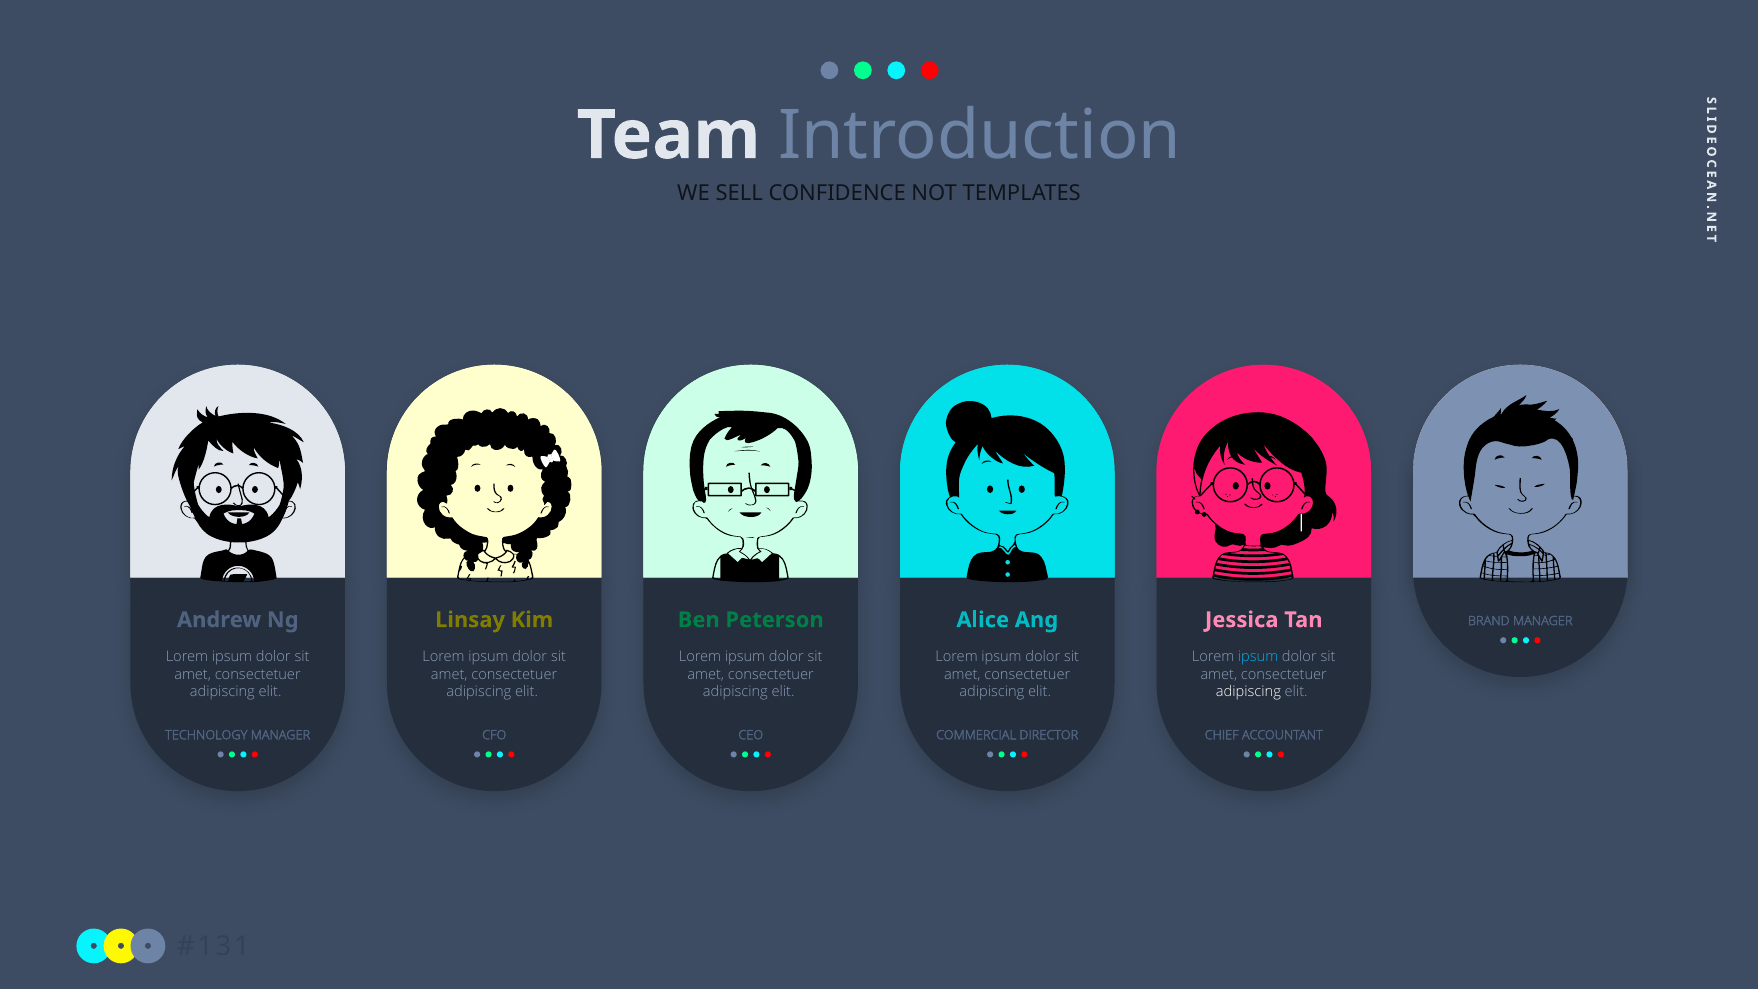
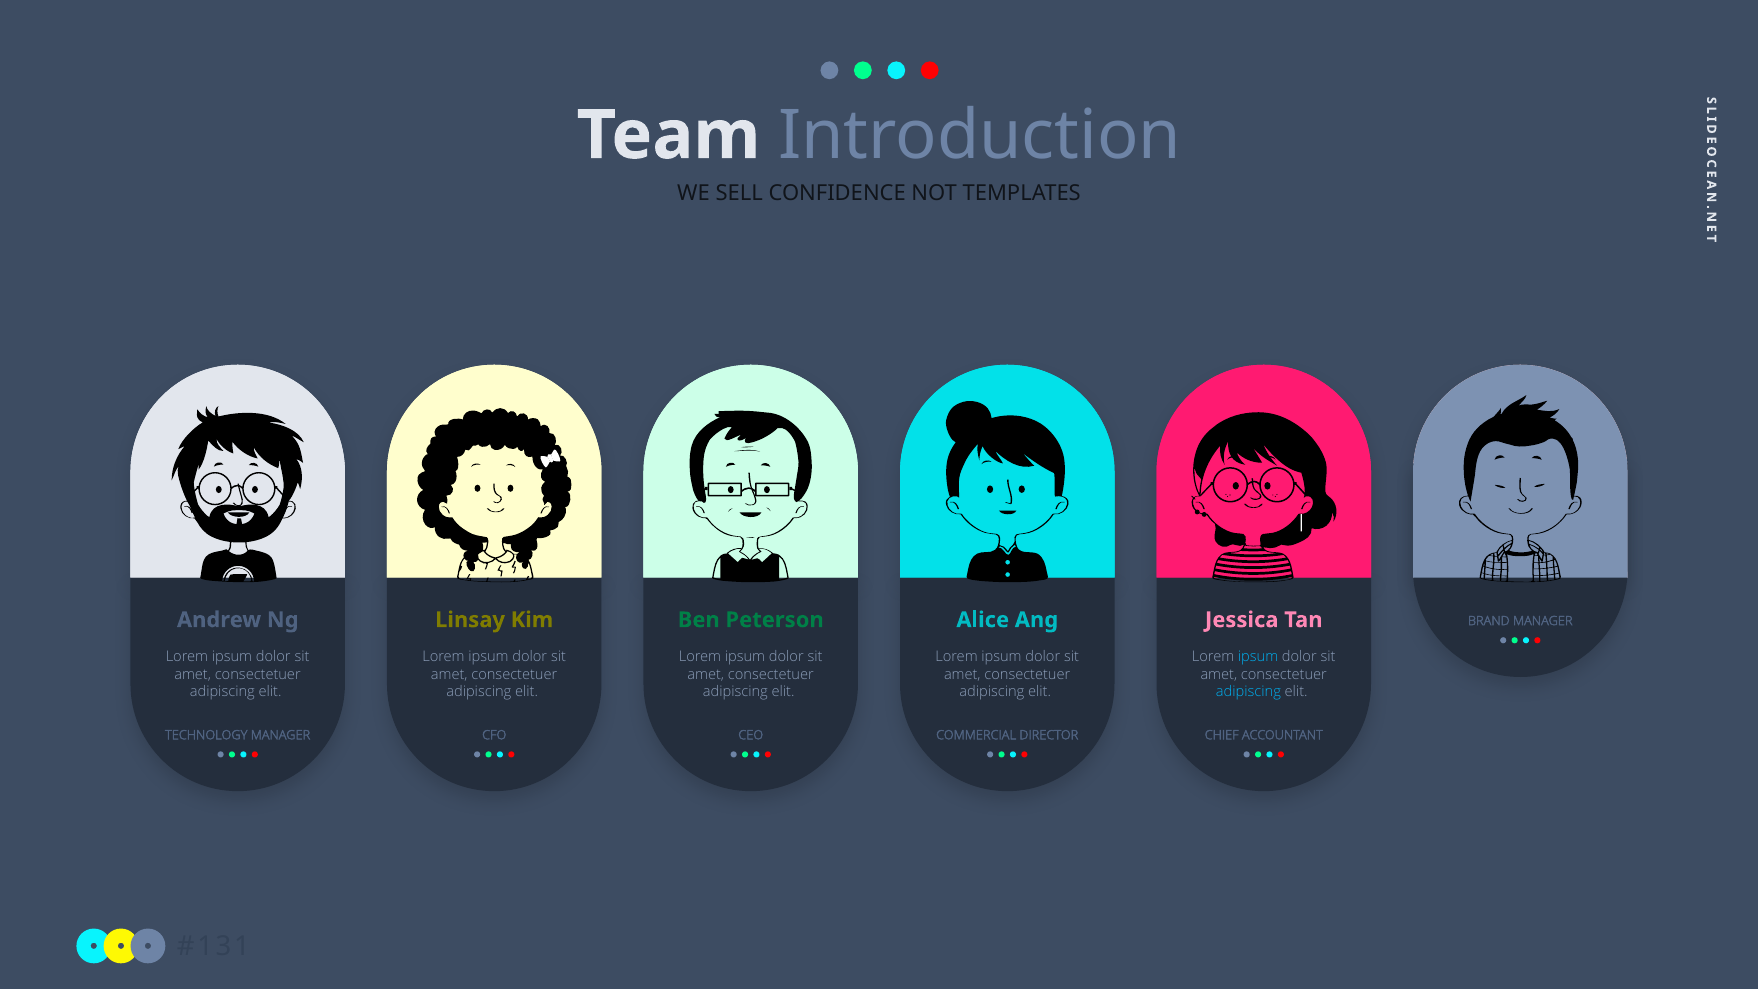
adipiscing at (1248, 692) colour: white -> light blue
